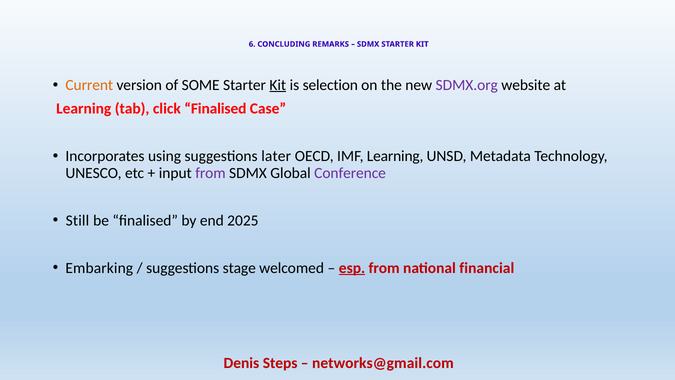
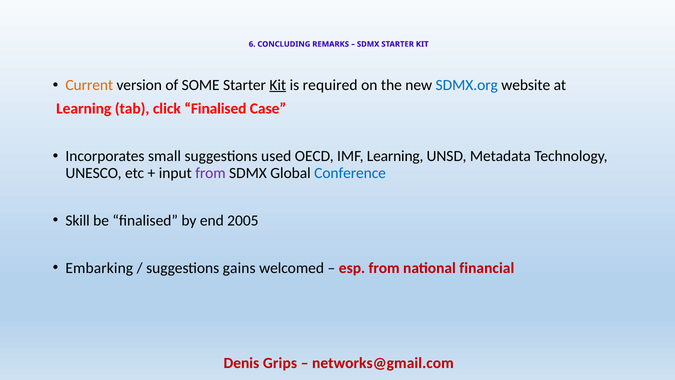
selection: selection -> required
SDMX.org colour: purple -> blue
using: using -> small
later: later -> used
Conference colour: purple -> blue
Still: Still -> Skill
2025: 2025 -> 2005
stage: stage -> gains
esp underline: present -> none
Steps: Steps -> Grips
